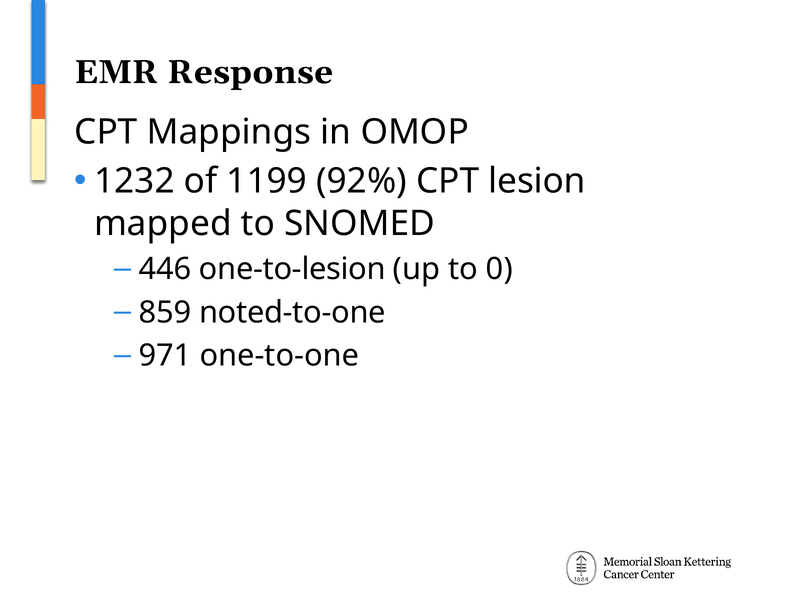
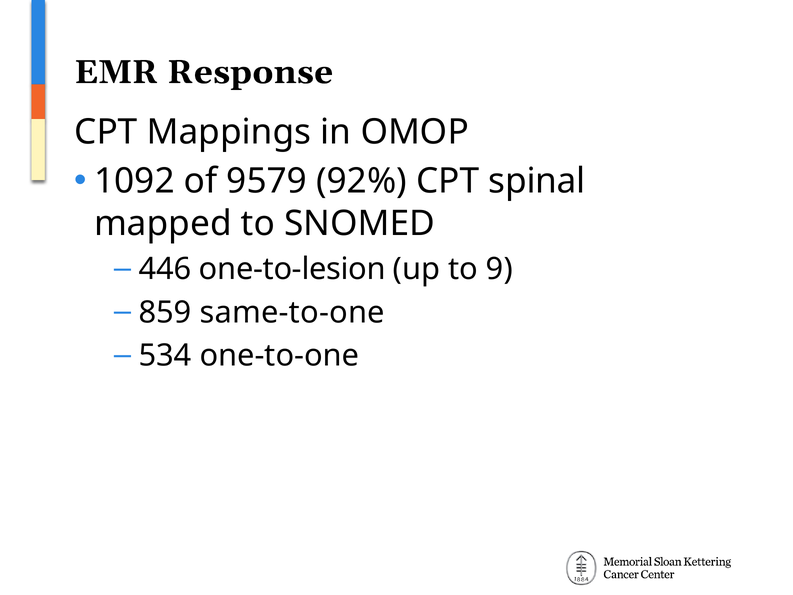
1232: 1232 -> 1092
1199: 1199 -> 9579
lesion: lesion -> spinal
0: 0 -> 9
noted-to-one: noted-to-one -> same-to-one
971: 971 -> 534
